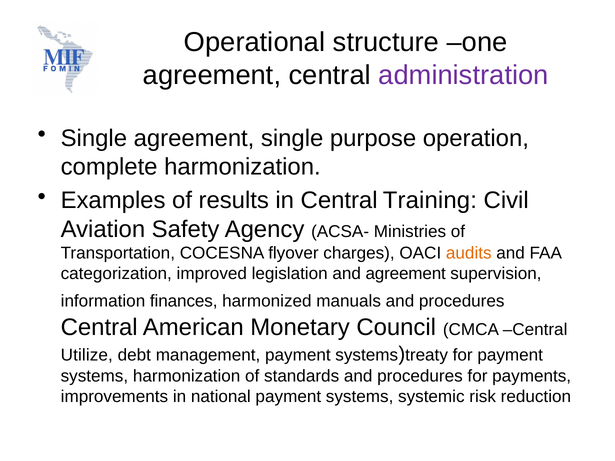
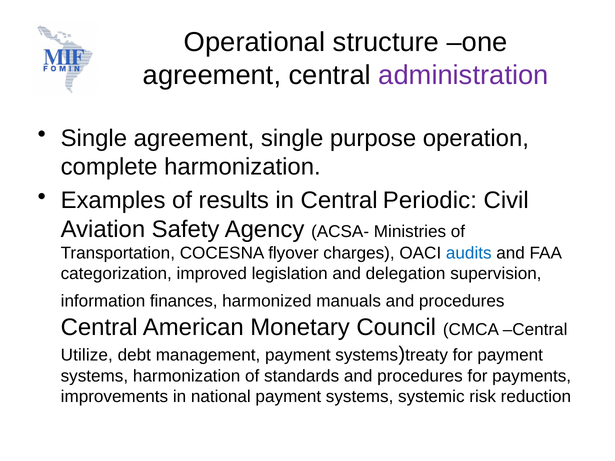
Training: Training -> Periodic
audits colour: orange -> blue
and agreement: agreement -> delegation
